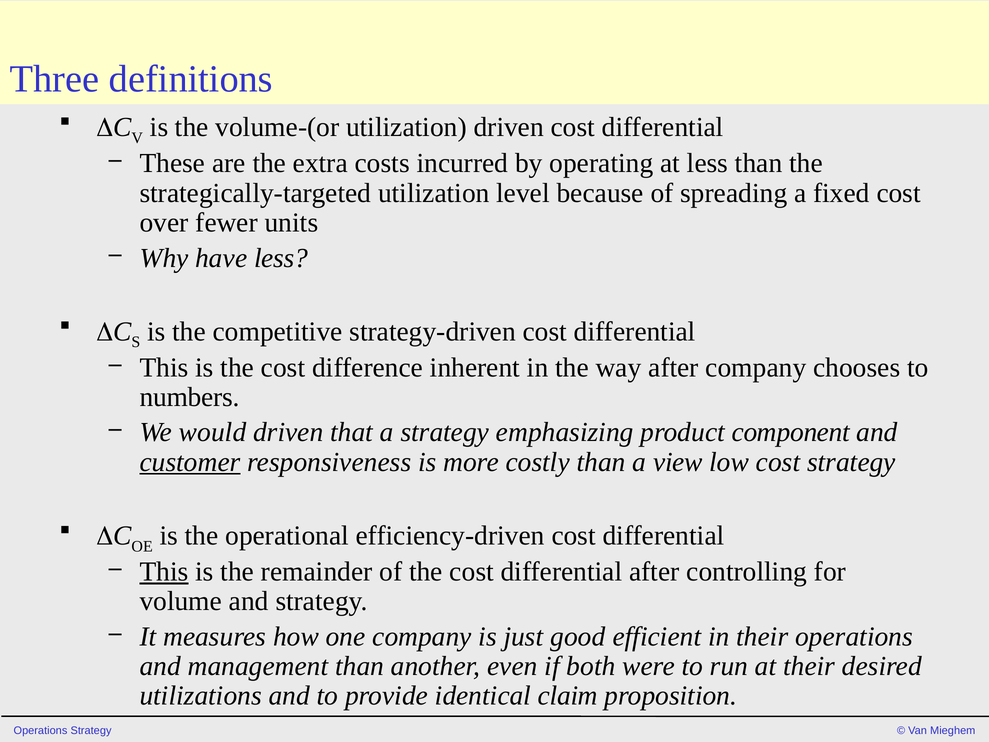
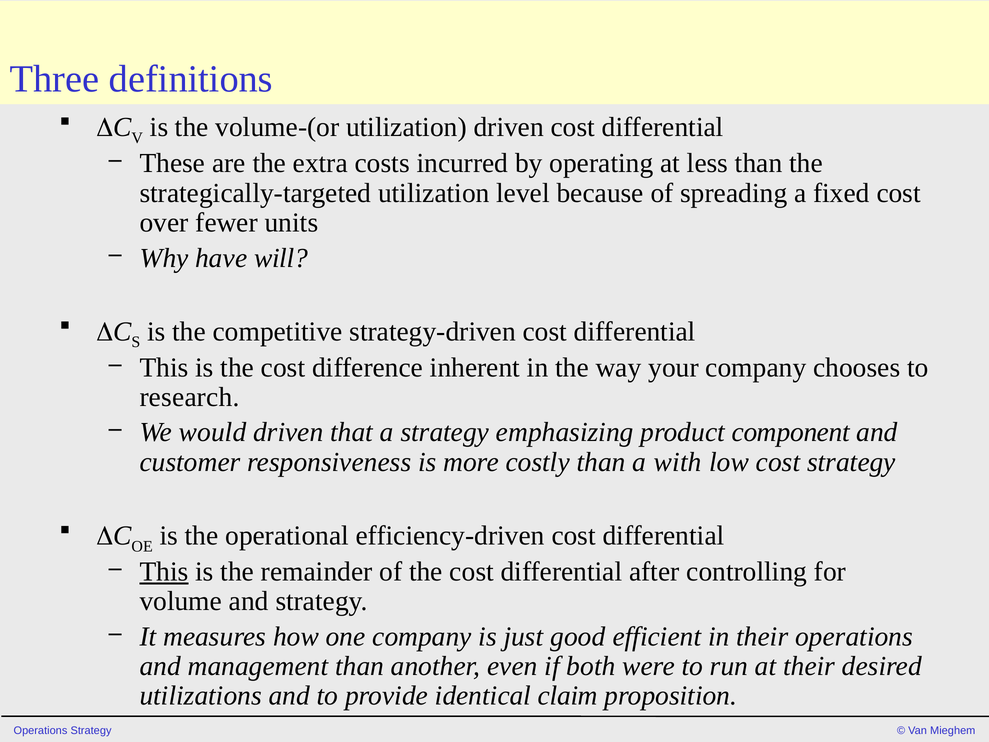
have less: less -> will
way after: after -> your
numbers: numbers -> research
customer underline: present -> none
view: view -> with
